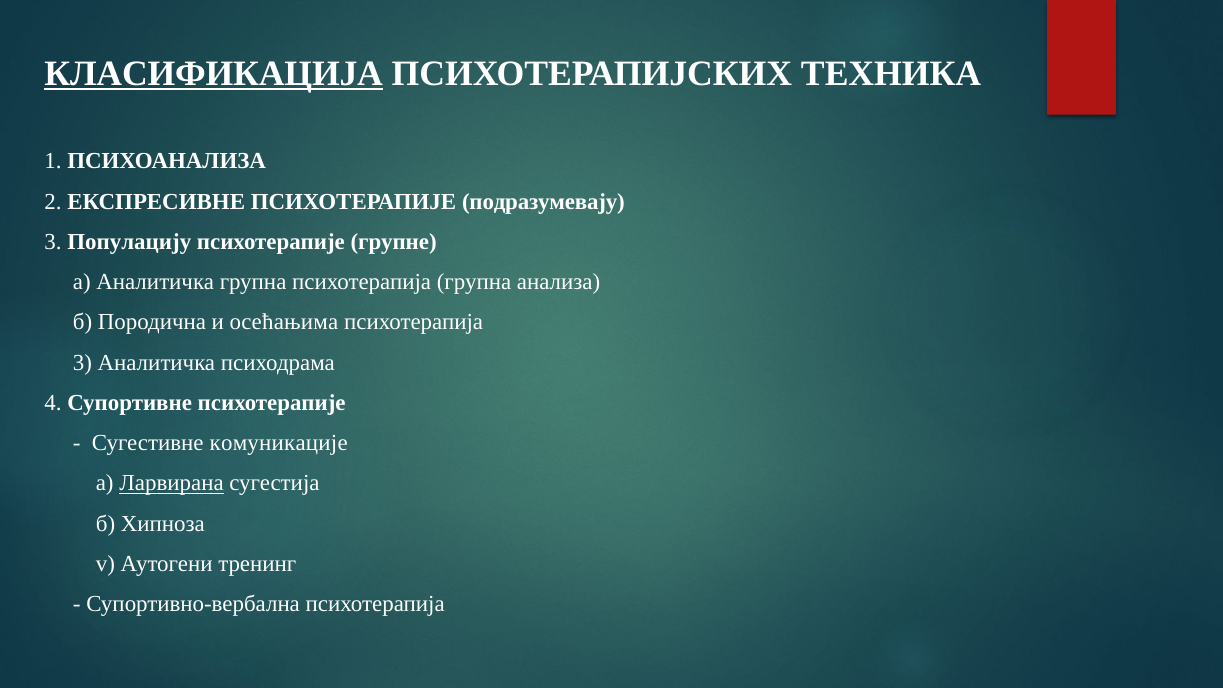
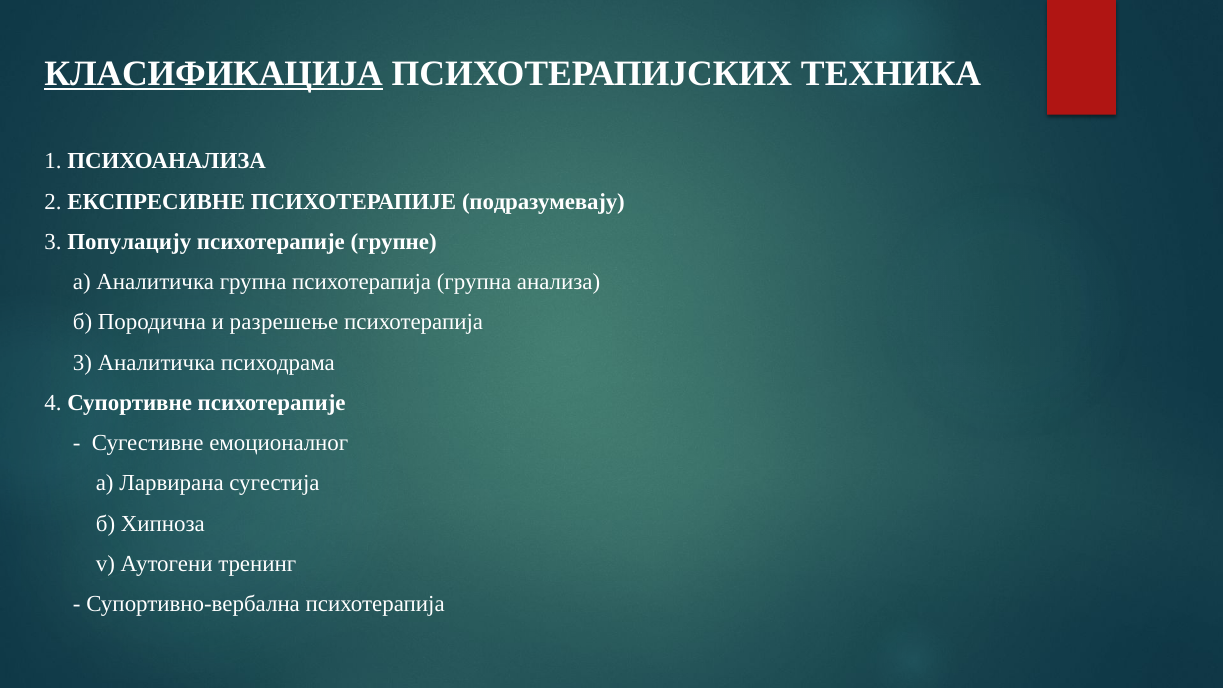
осећањима: осећањима -> разрешење
комуникације: комуникације -> емоционалног
Ларвирана underline: present -> none
